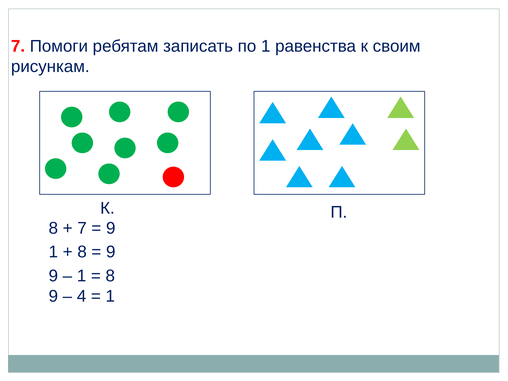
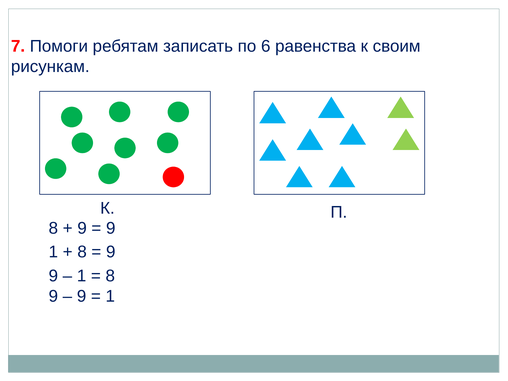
по 1: 1 -> 6
7 at (82, 228): 7 -> 9
4 at (82, 296): 4 -> 9
